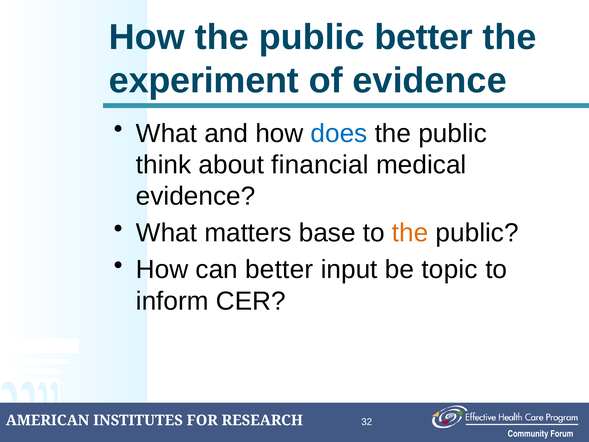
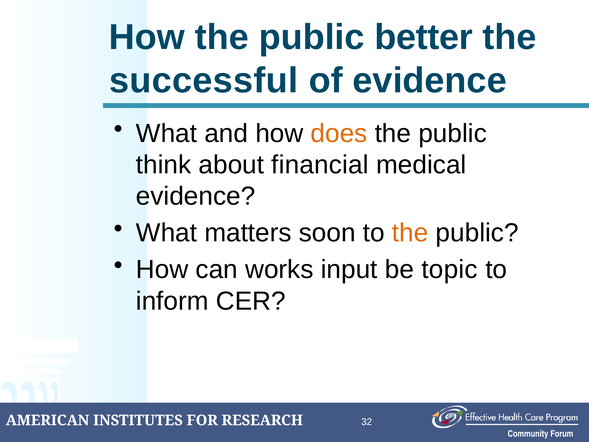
experiment: experiment -> successful
does colour: blue -> orange
base: base -> soon
can better: better -> works
